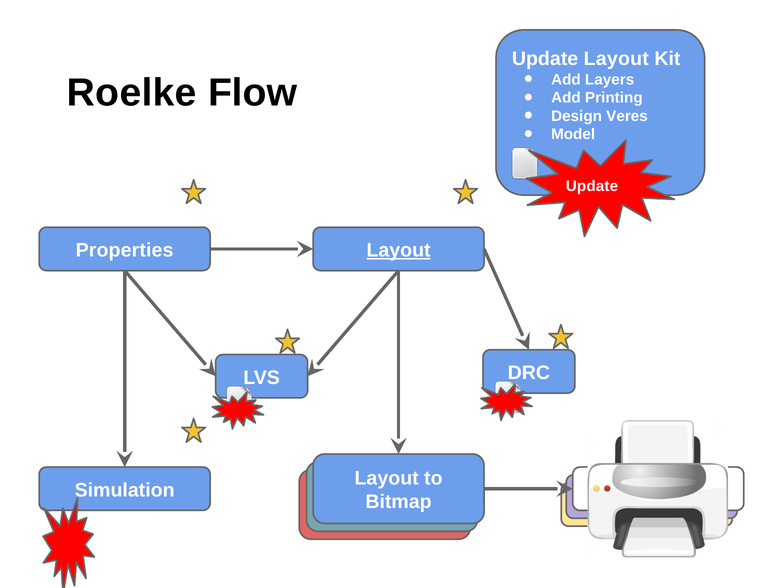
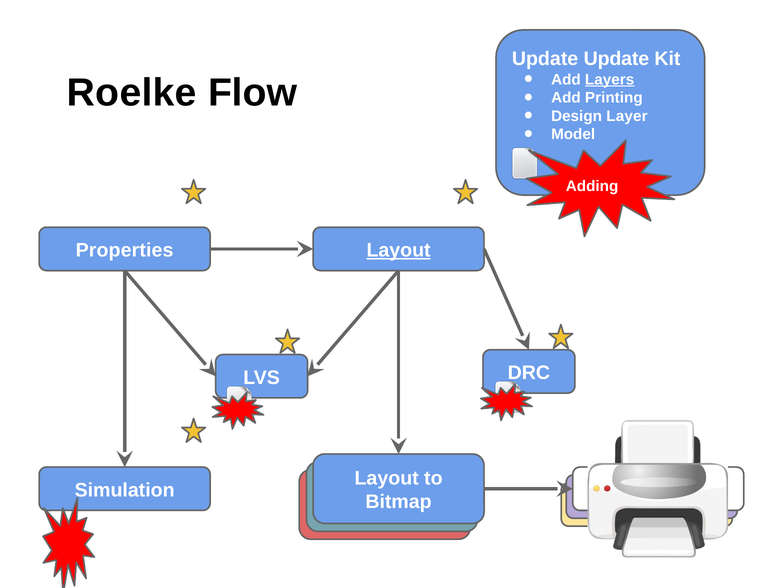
Layout at (616, 59): Layout -> Update
Layers underline: none -> present
Veres: Veres -> Layer
Update at (592, 186): Update -> Adding
